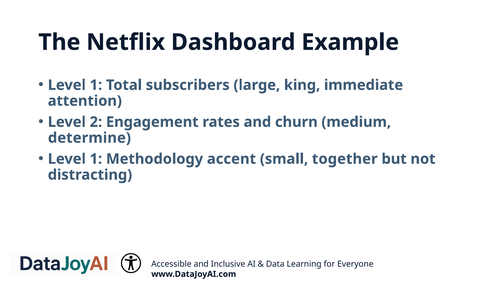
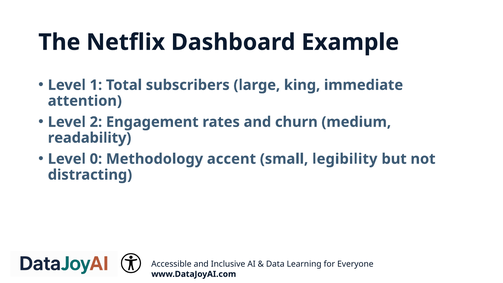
determine: determine -> readability
1 at (96, 159): 1 -> 0
together: together -> legibility
